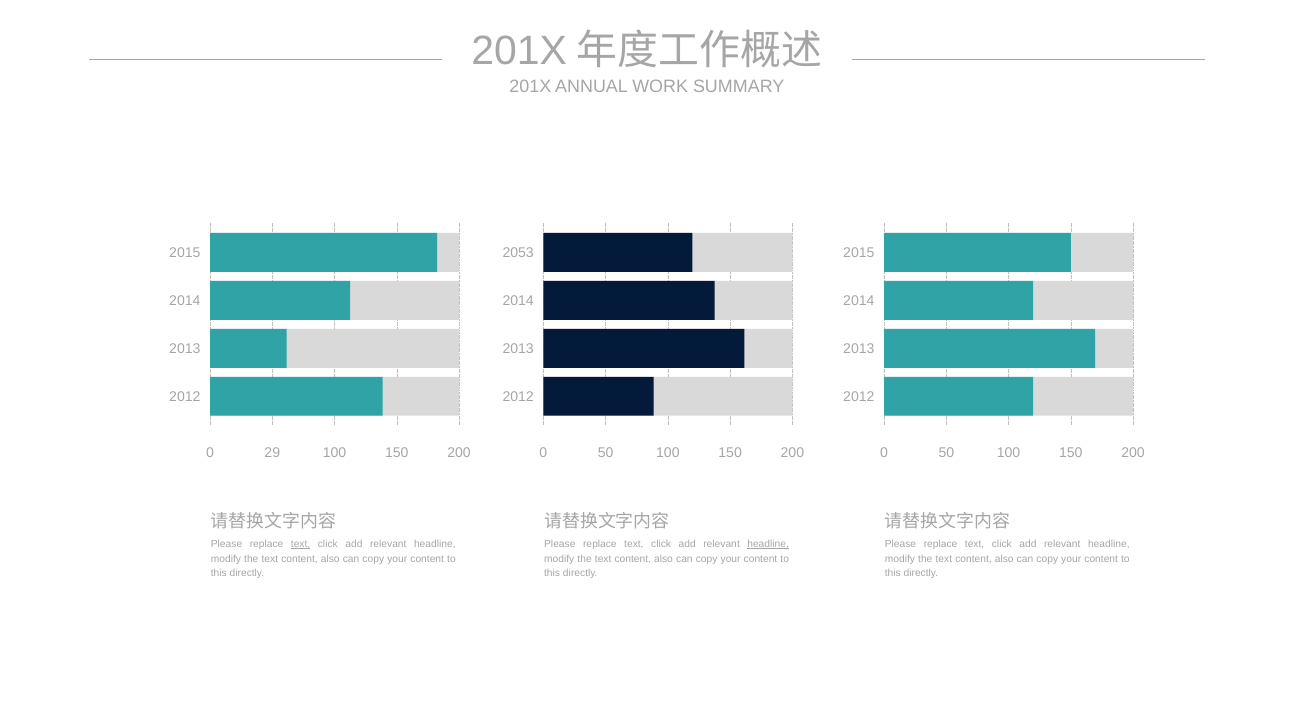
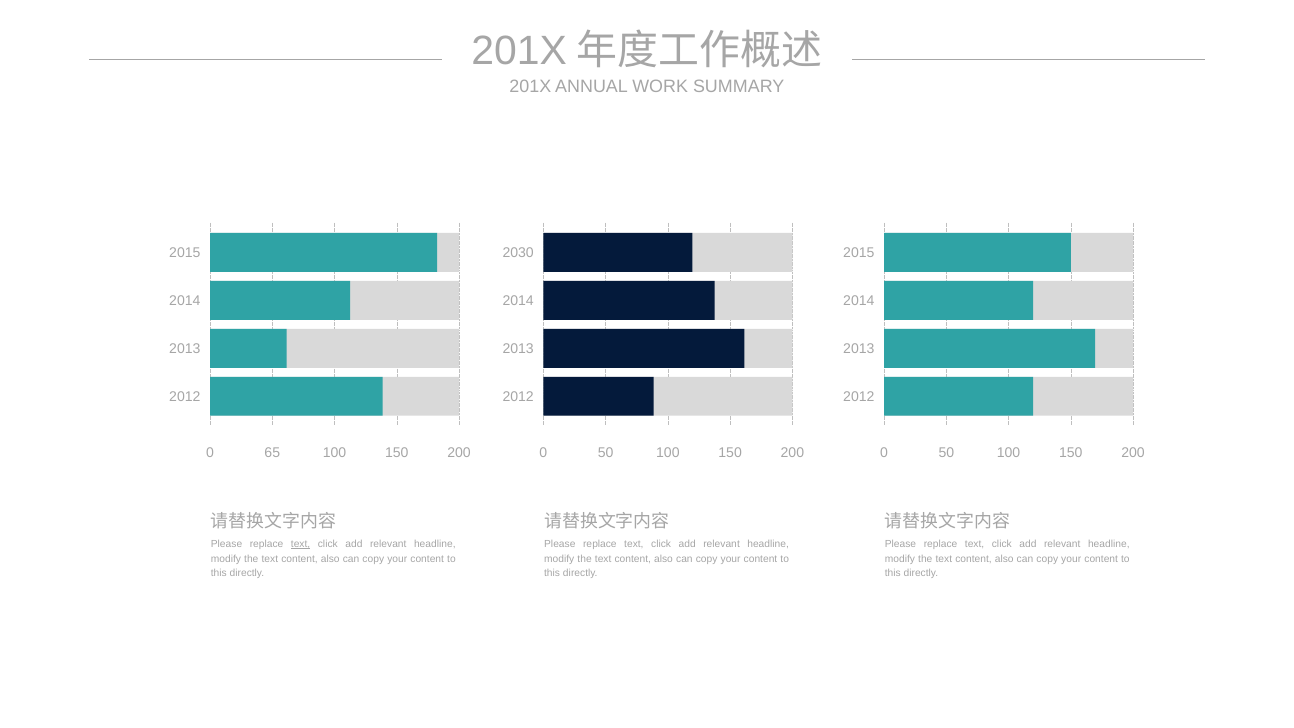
2053: 2053 -> 2030
29: 29 -> 65
headline at (768, 544) underline: present -> none
